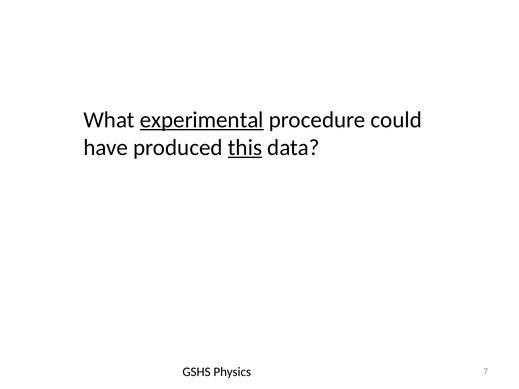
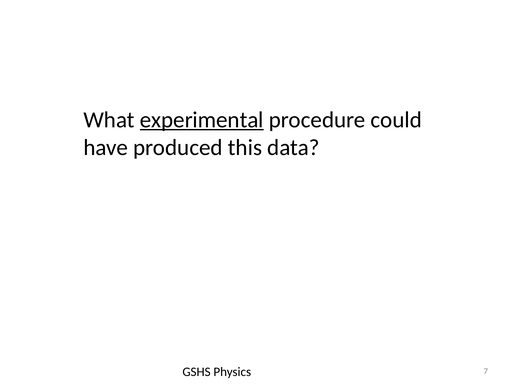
this underline: present -> none
